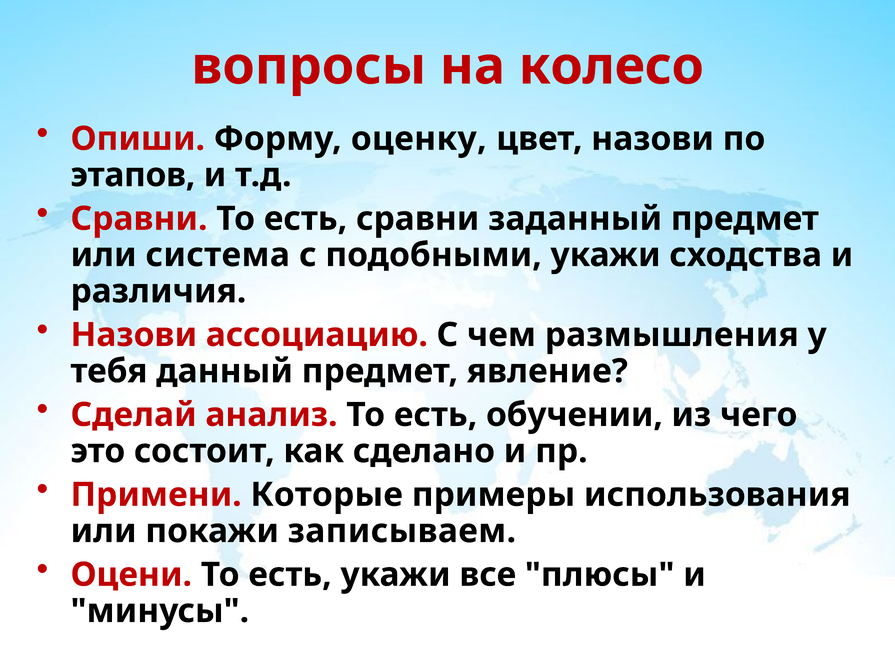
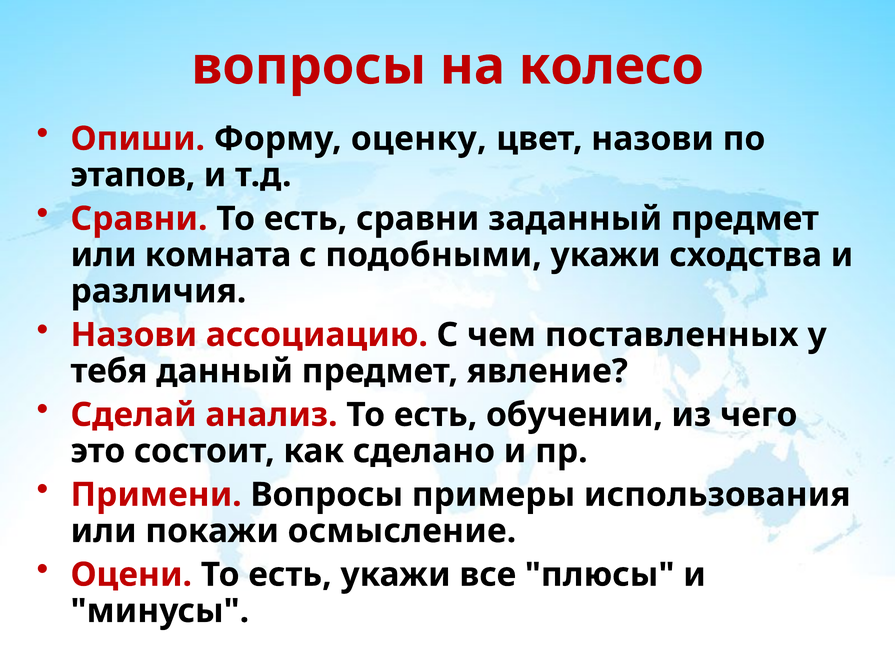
система: система -> комната
размышления: размышления -> поставленных
Примени Которые: Которые -> Вопросы
записываем: записываем -> осмысление
